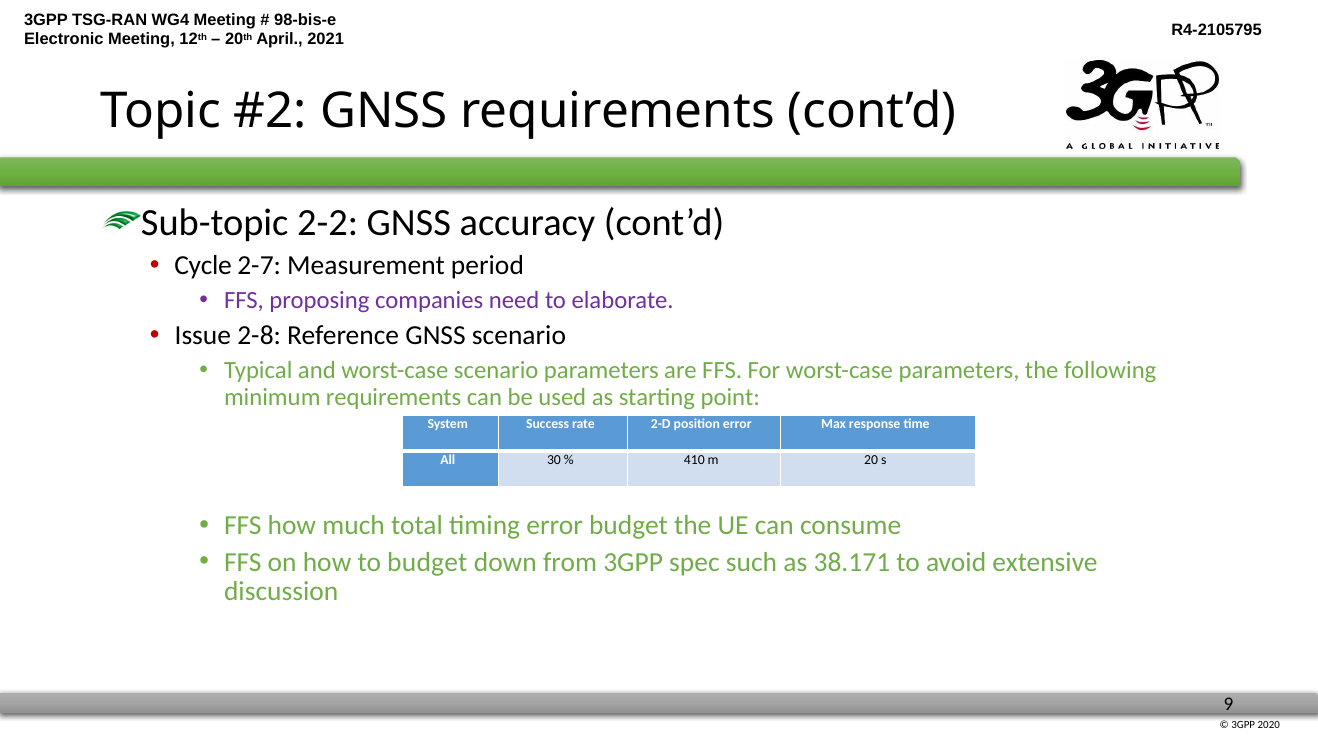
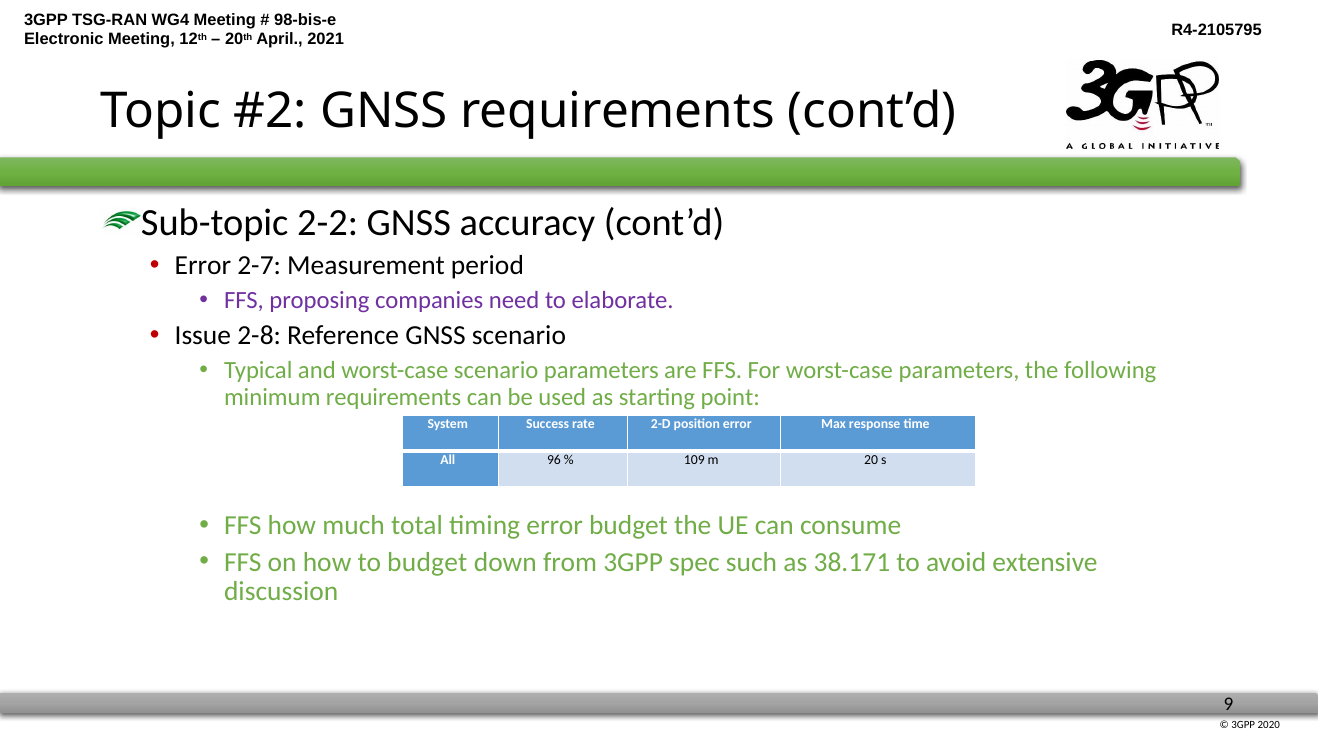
Cycle at (203, 265): Cycle -> Error
30: 30 -> 96
410: 410 -> 109
